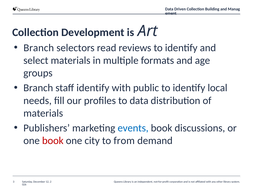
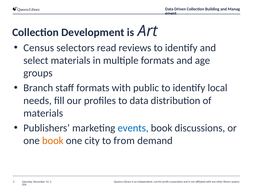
Branch at (39, 48): Branch -> Census
staff identify: identify -> formats
book at (53, 140) colour: red -> orange
